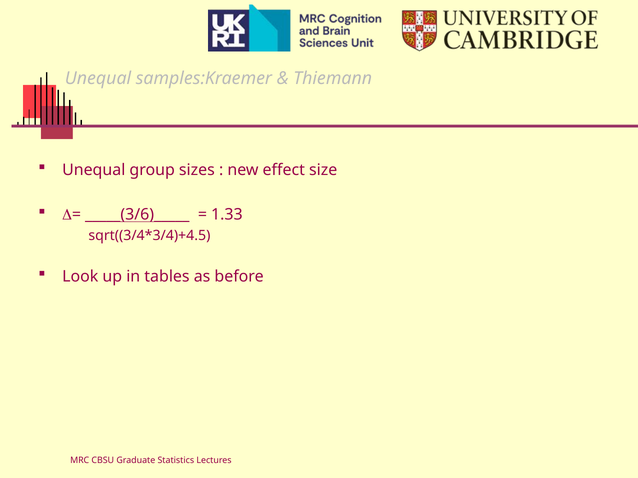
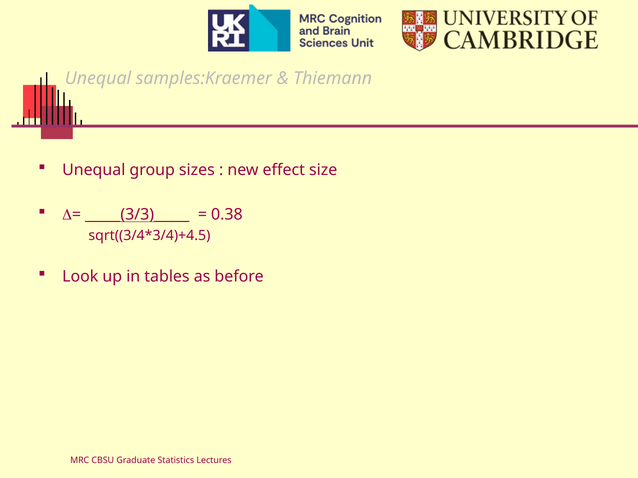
_____(3/6)_____: _____(3/6)_____ -> _____(3/3)_____
1.33: 1.33 -> 0.38
